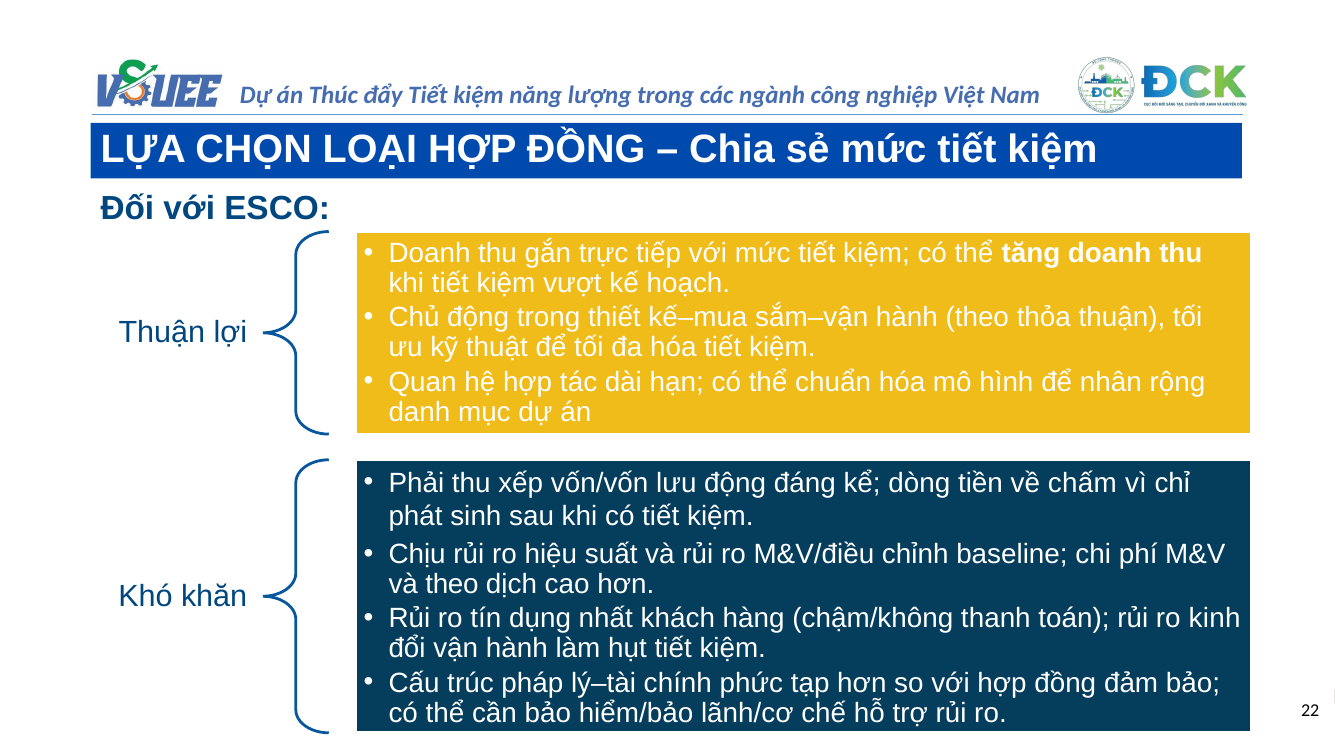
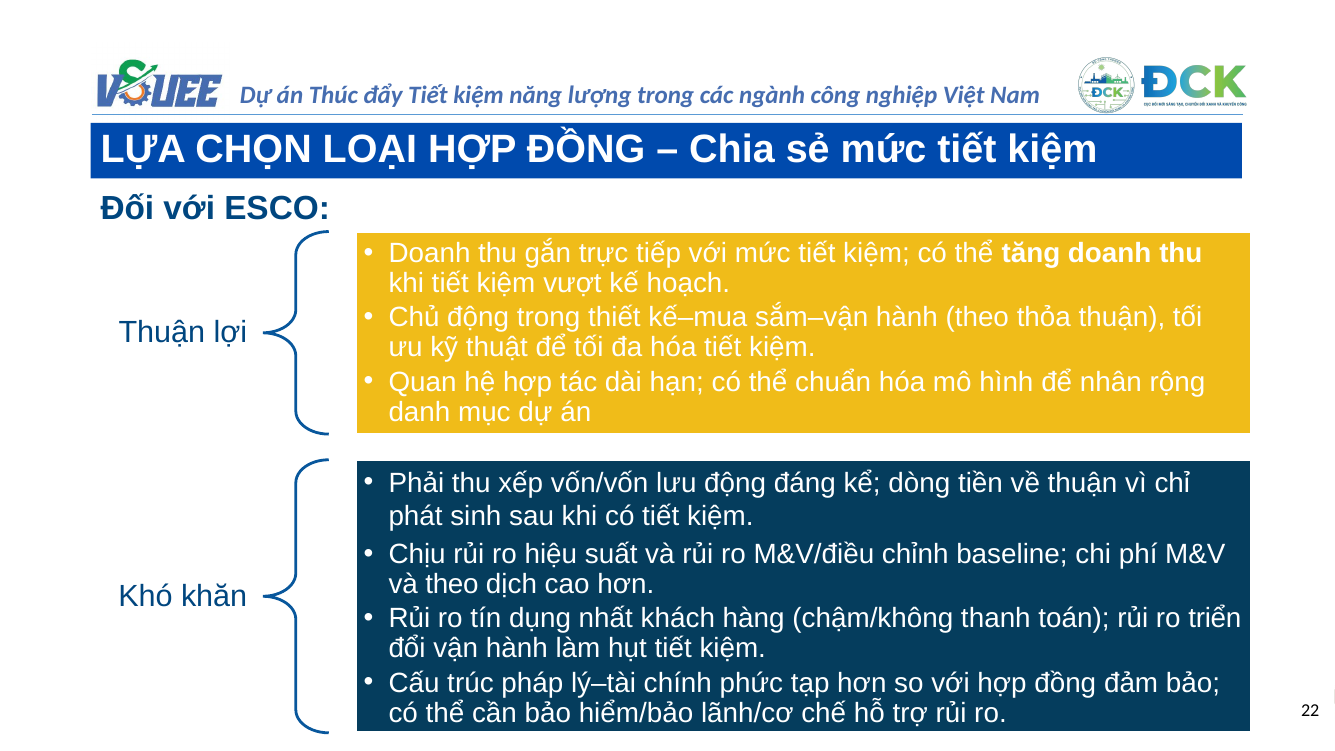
về chấm: chấm -> thuận
kinh: kinh -> triển
